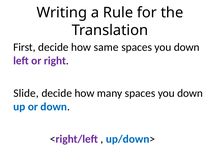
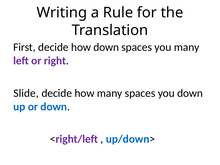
how same: same -> down
down at (187, 47): down -> many
